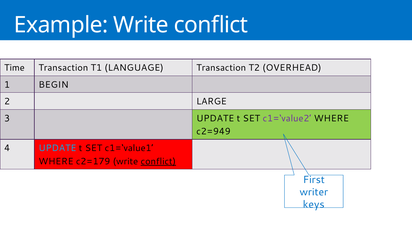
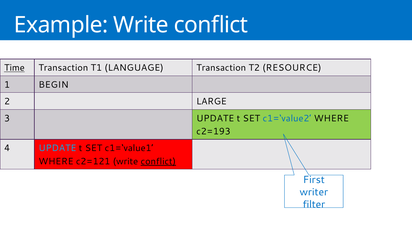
Time underline: none -> present
OVERHEAD: OVERHEAD -> RESOURCE
c1=‘value2 colour: purple -> blue
c2=949: c2=949 -> c2=193
c2=179: c2=179 -> c2=121
keys: keys -> filter
